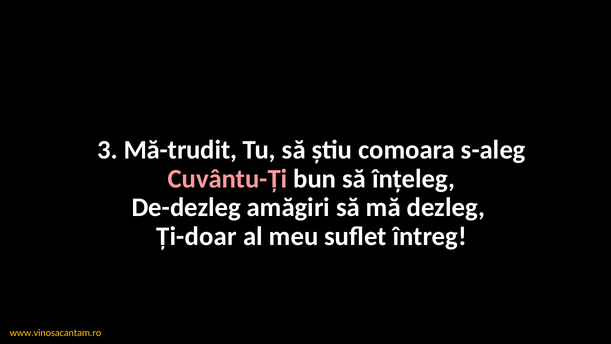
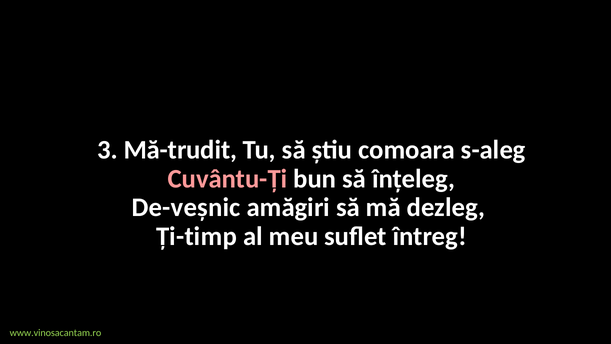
De-dezleg: De-dezleg -> De-veșnic
Ți-doar: Ți-doar -> Ți-timp
www.vinosacantam.ro colour: yellow -> light green
